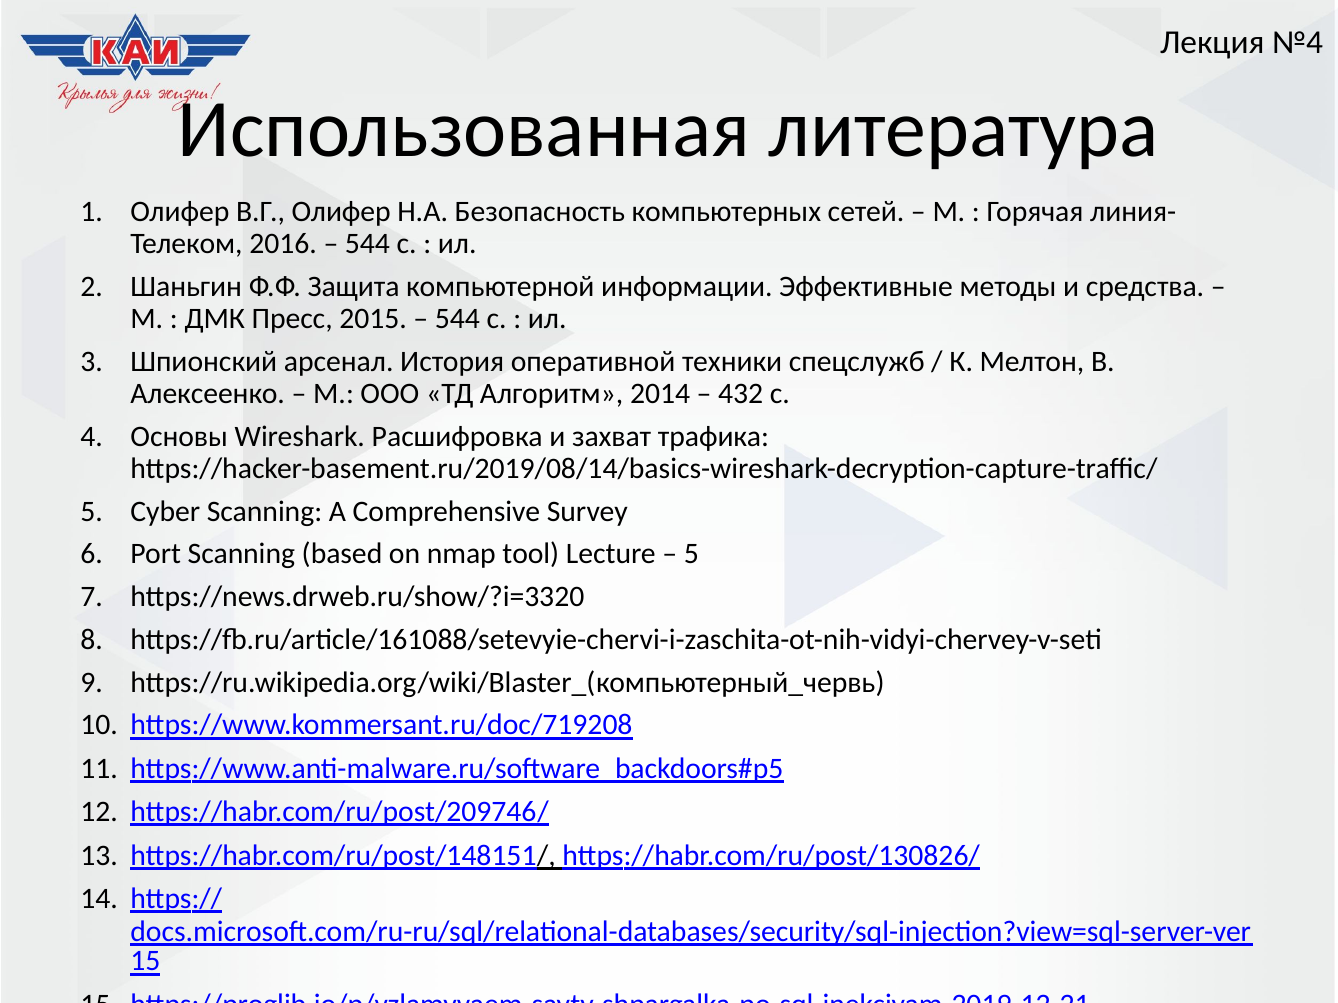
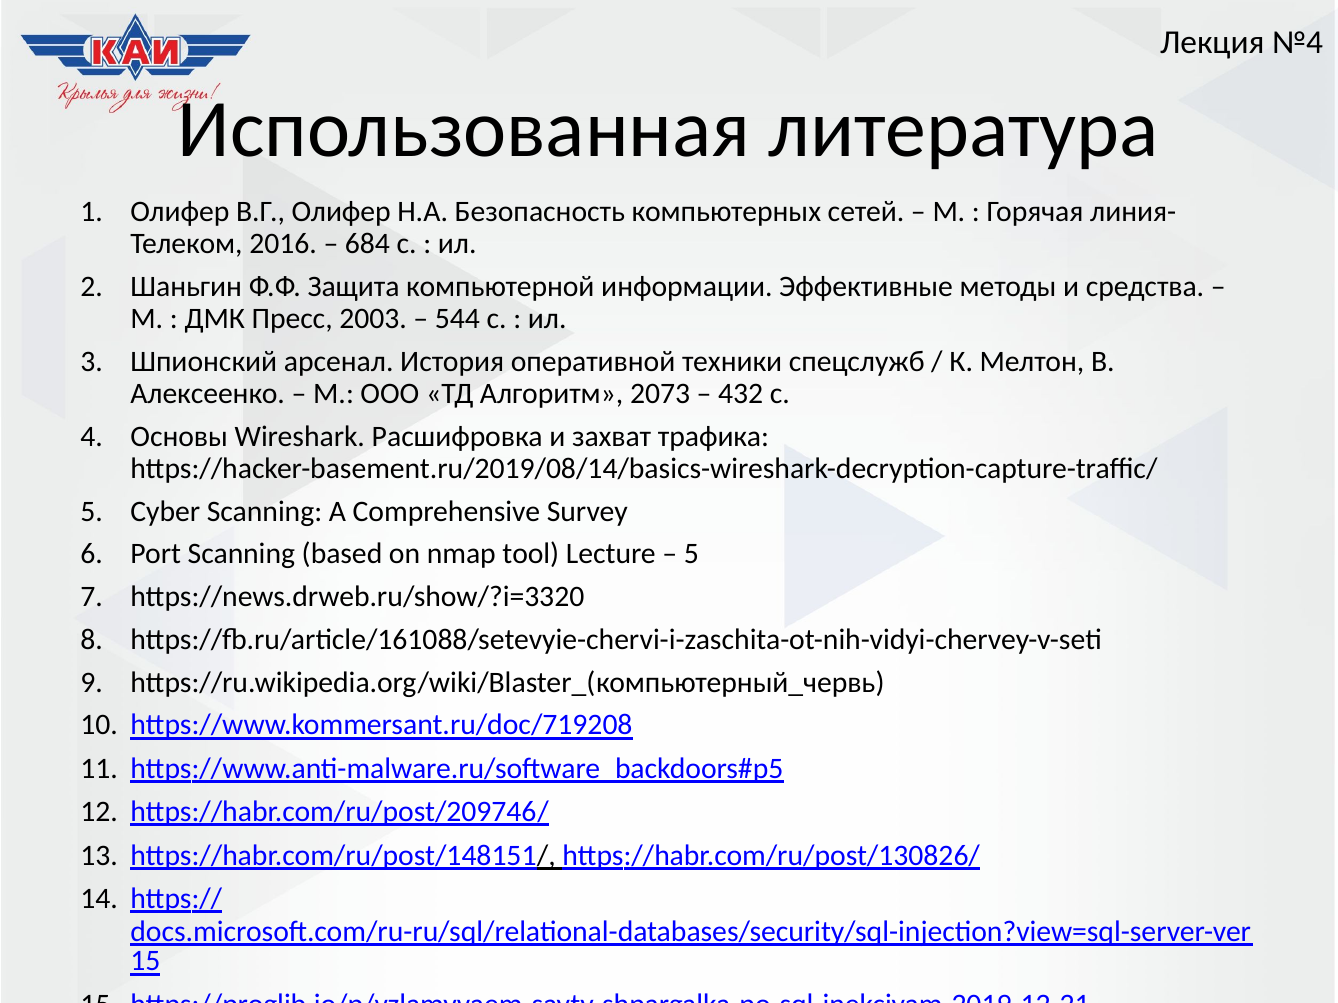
544 at (367, 244): 544 -> 684
2015: 2015 -> 2003
2014: 2014 -> 2073
